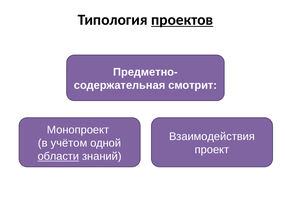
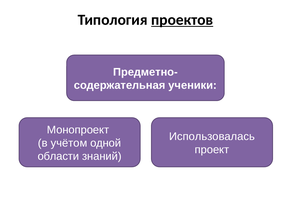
смотрит: смотрит -> ученики
Взаимодействия: Взаимодействия -> Использовалась
области underline: present -> none
